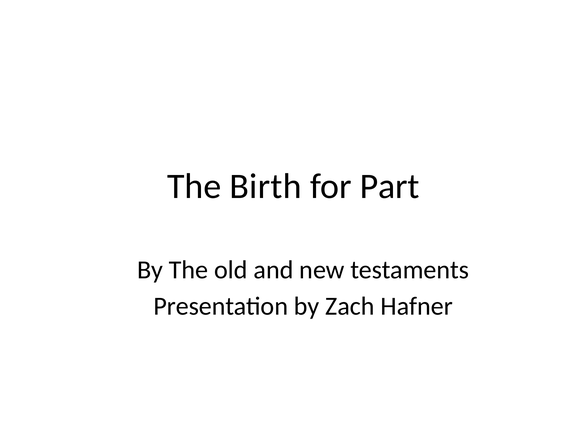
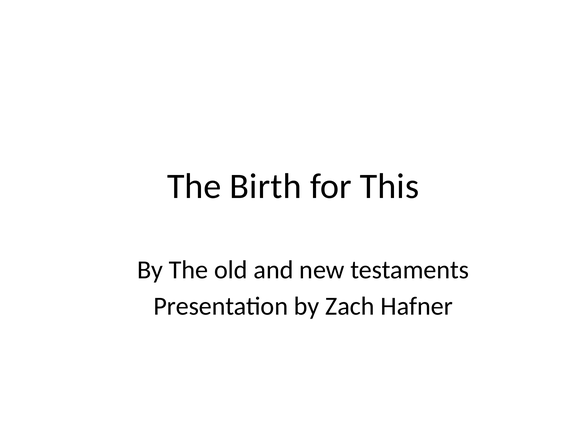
Part: Part -> This
